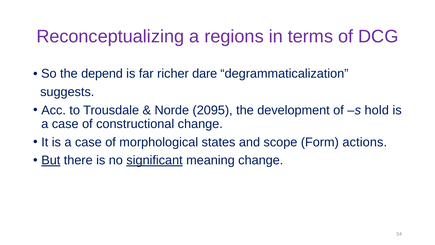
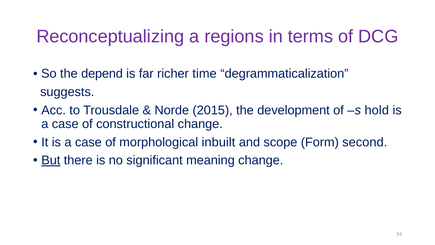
dare: dare -> time
2095: 2095 -> 2015
states: states -> inbuilt
actions: actions -> second
significant underline: present -> none
